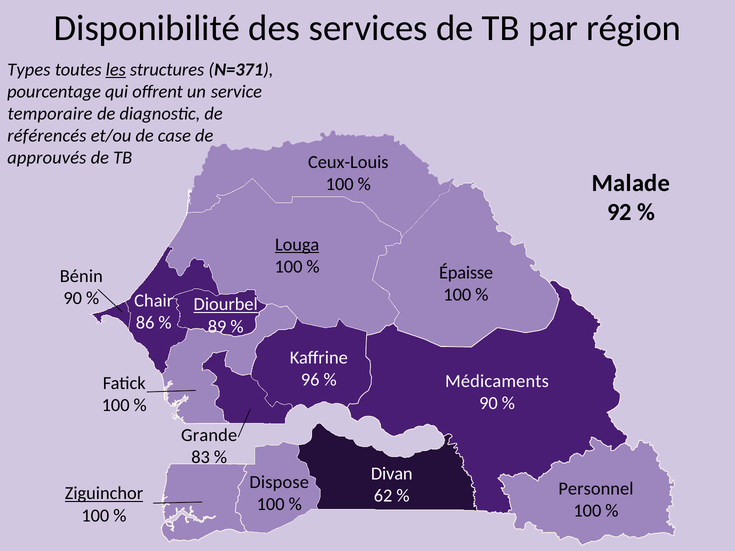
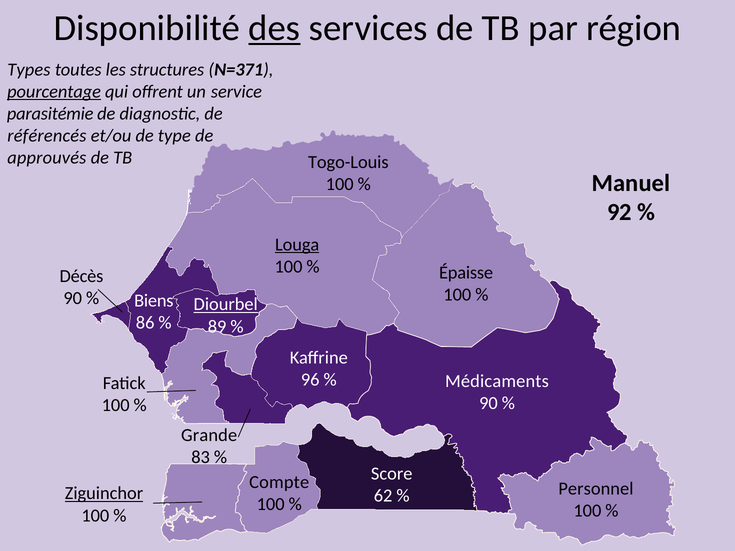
des underline: none -> present
les underline: present -> none
pourcentage underline: none -> present
temporaire: temporaire -> parasitémie
case: case -> type
Ceux-Louis: Ceux-Louis -> Togo-Louis
Malade: Malade -> Manuel
Bénin: Bénin -> Décès
Chair: Chair -> Biens
Divan: Divan -> Score
Dispose: Dispose -> Compte
